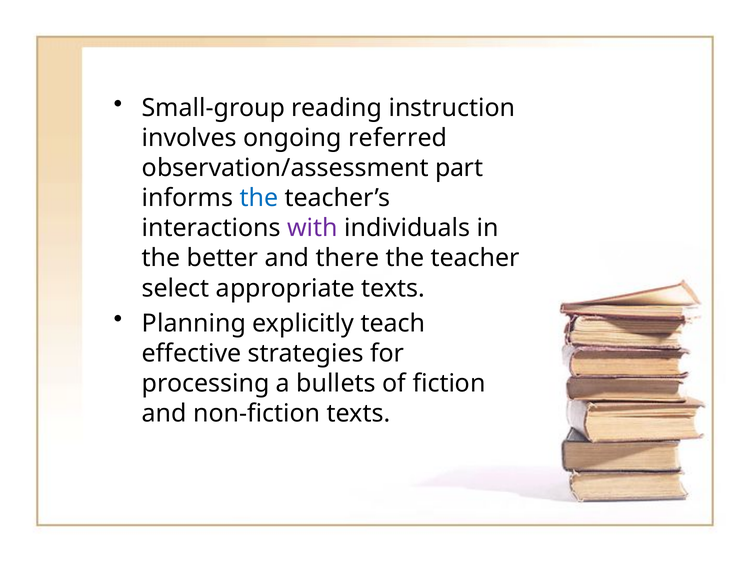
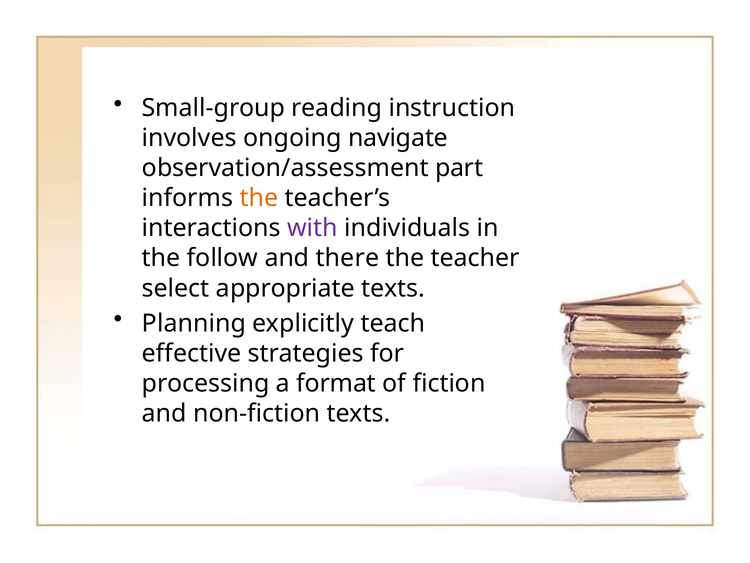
referred: referred -> navigate
the at (259, 198) colour: blue -> orange
better: better -> follow
bullets: bullets -> format
